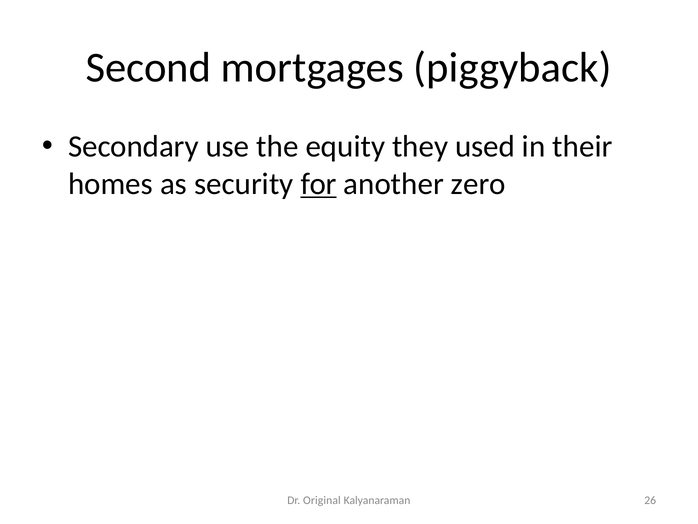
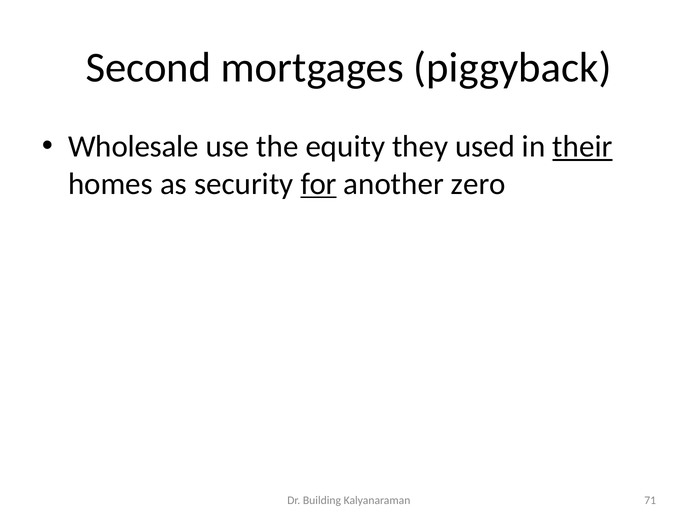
Secondary: Secondary -> Wholesale
their underline: none -> present
Original: Original -> Building
26: 26 -> 71
